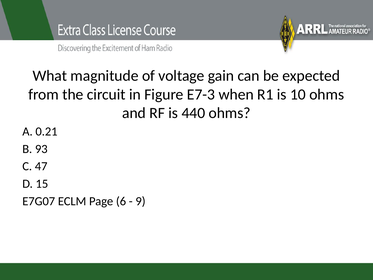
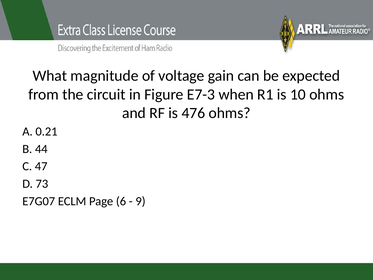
440: 440 -> 476
93: 93 -> 44
15: 15 -> 73
